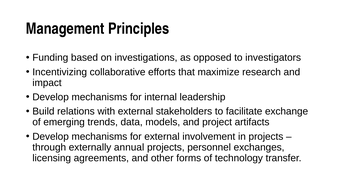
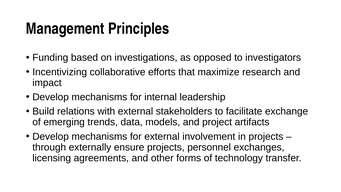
annual: annual -> ensure
